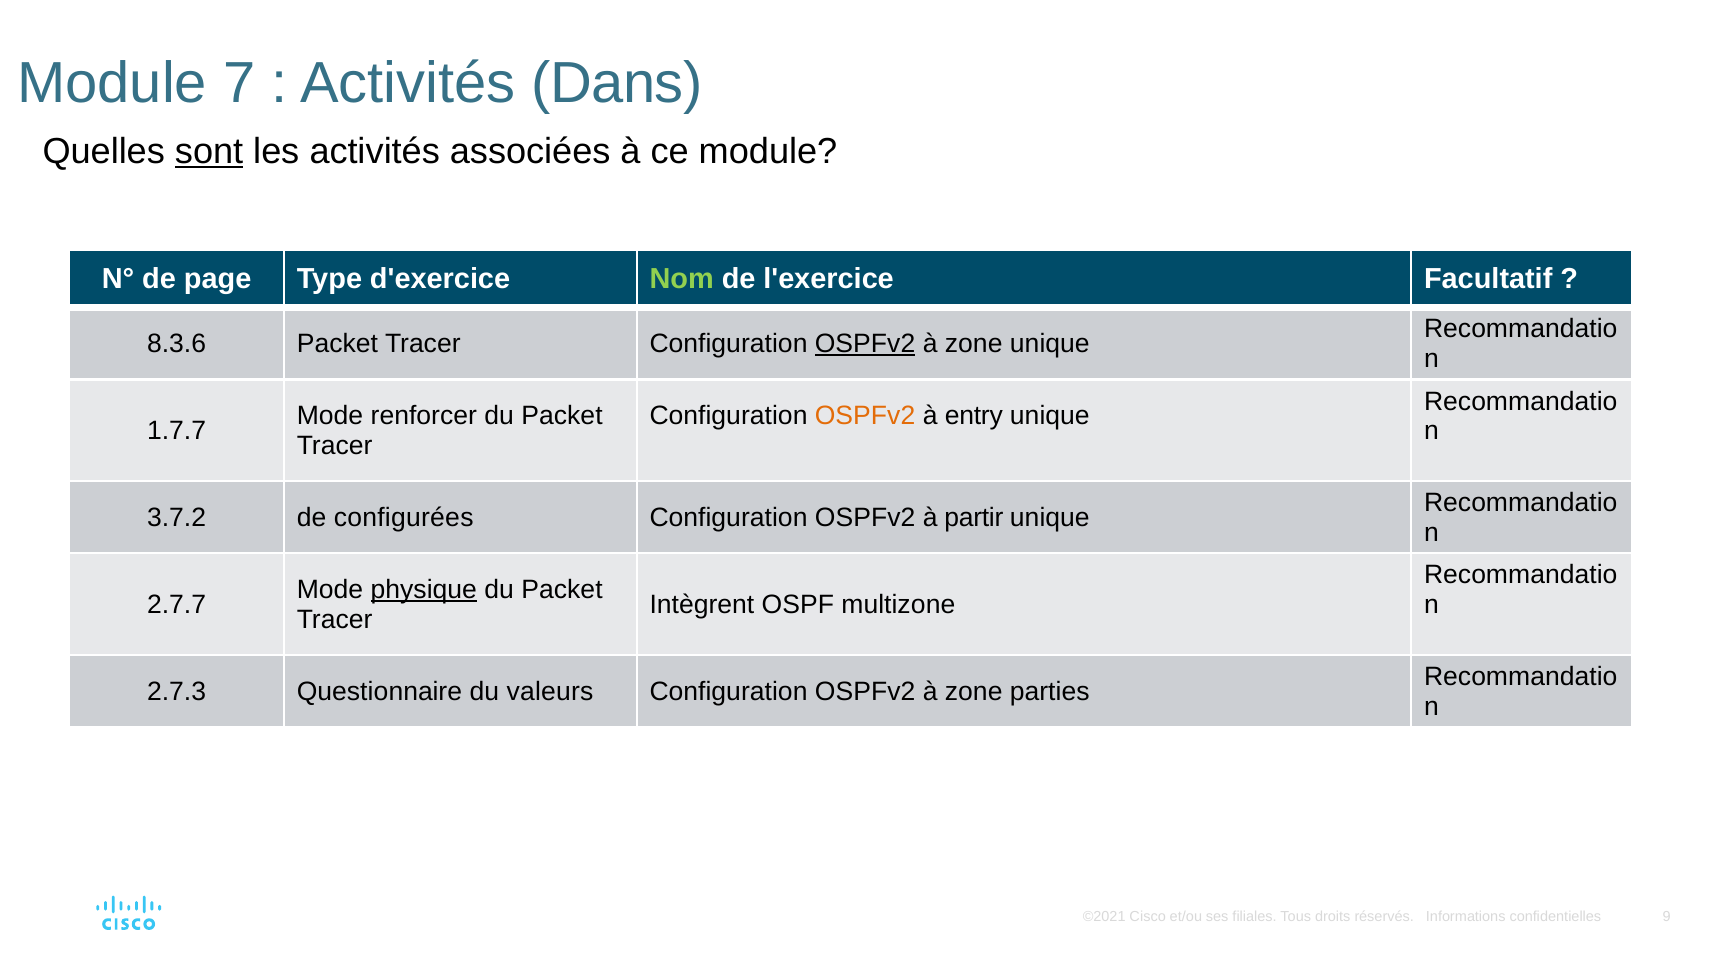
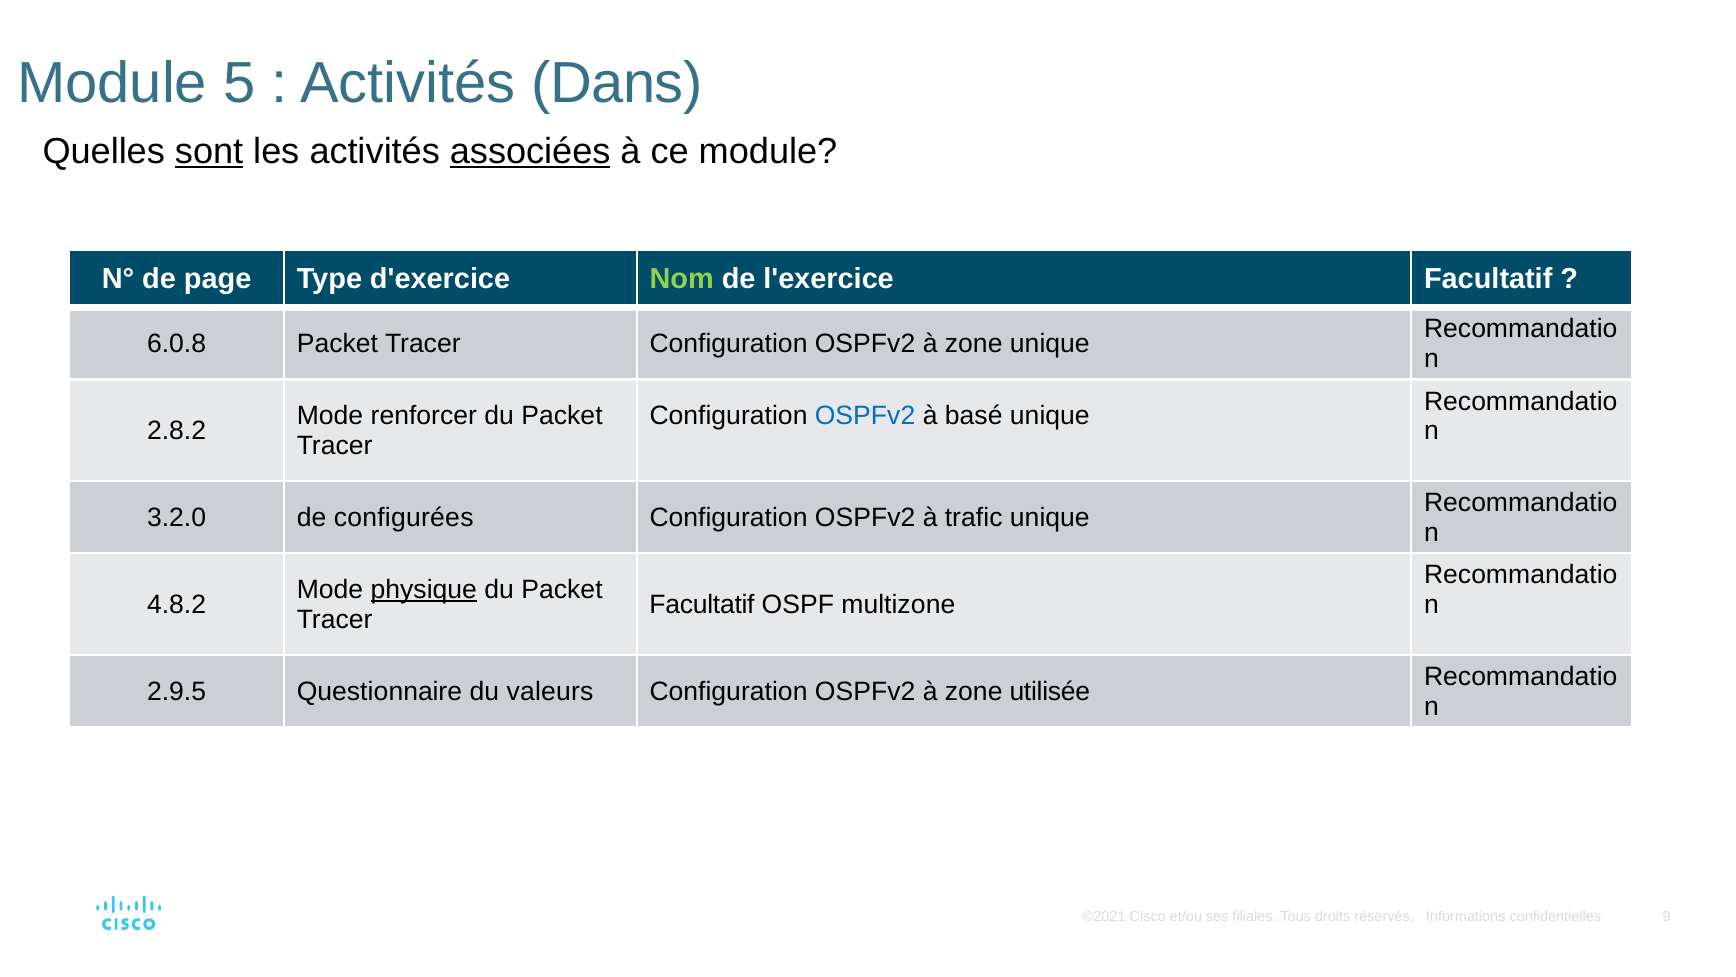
7: 7 -> 5
associées underline: none -> present
8.3.6: 8.3.6 -> 6.0.8
OSPFv2 at (865, 344) underline: present -> none
OSPFv2 at (865, 416) colour: orange -> blue
entry: entry -> basé
1.7.7: 1.7.7 -> 2.8.2
3.7.2: 3.7.2 -> 3.2.0
partir: partir -> trafic
2.7.7: 2.7.7 -> 4.8.2
Intègrent at (702, 604): Intègrent -> Facultatif
2.7.3: 2.7.3 -> 2.9.5
parties: parties -> utilisée
